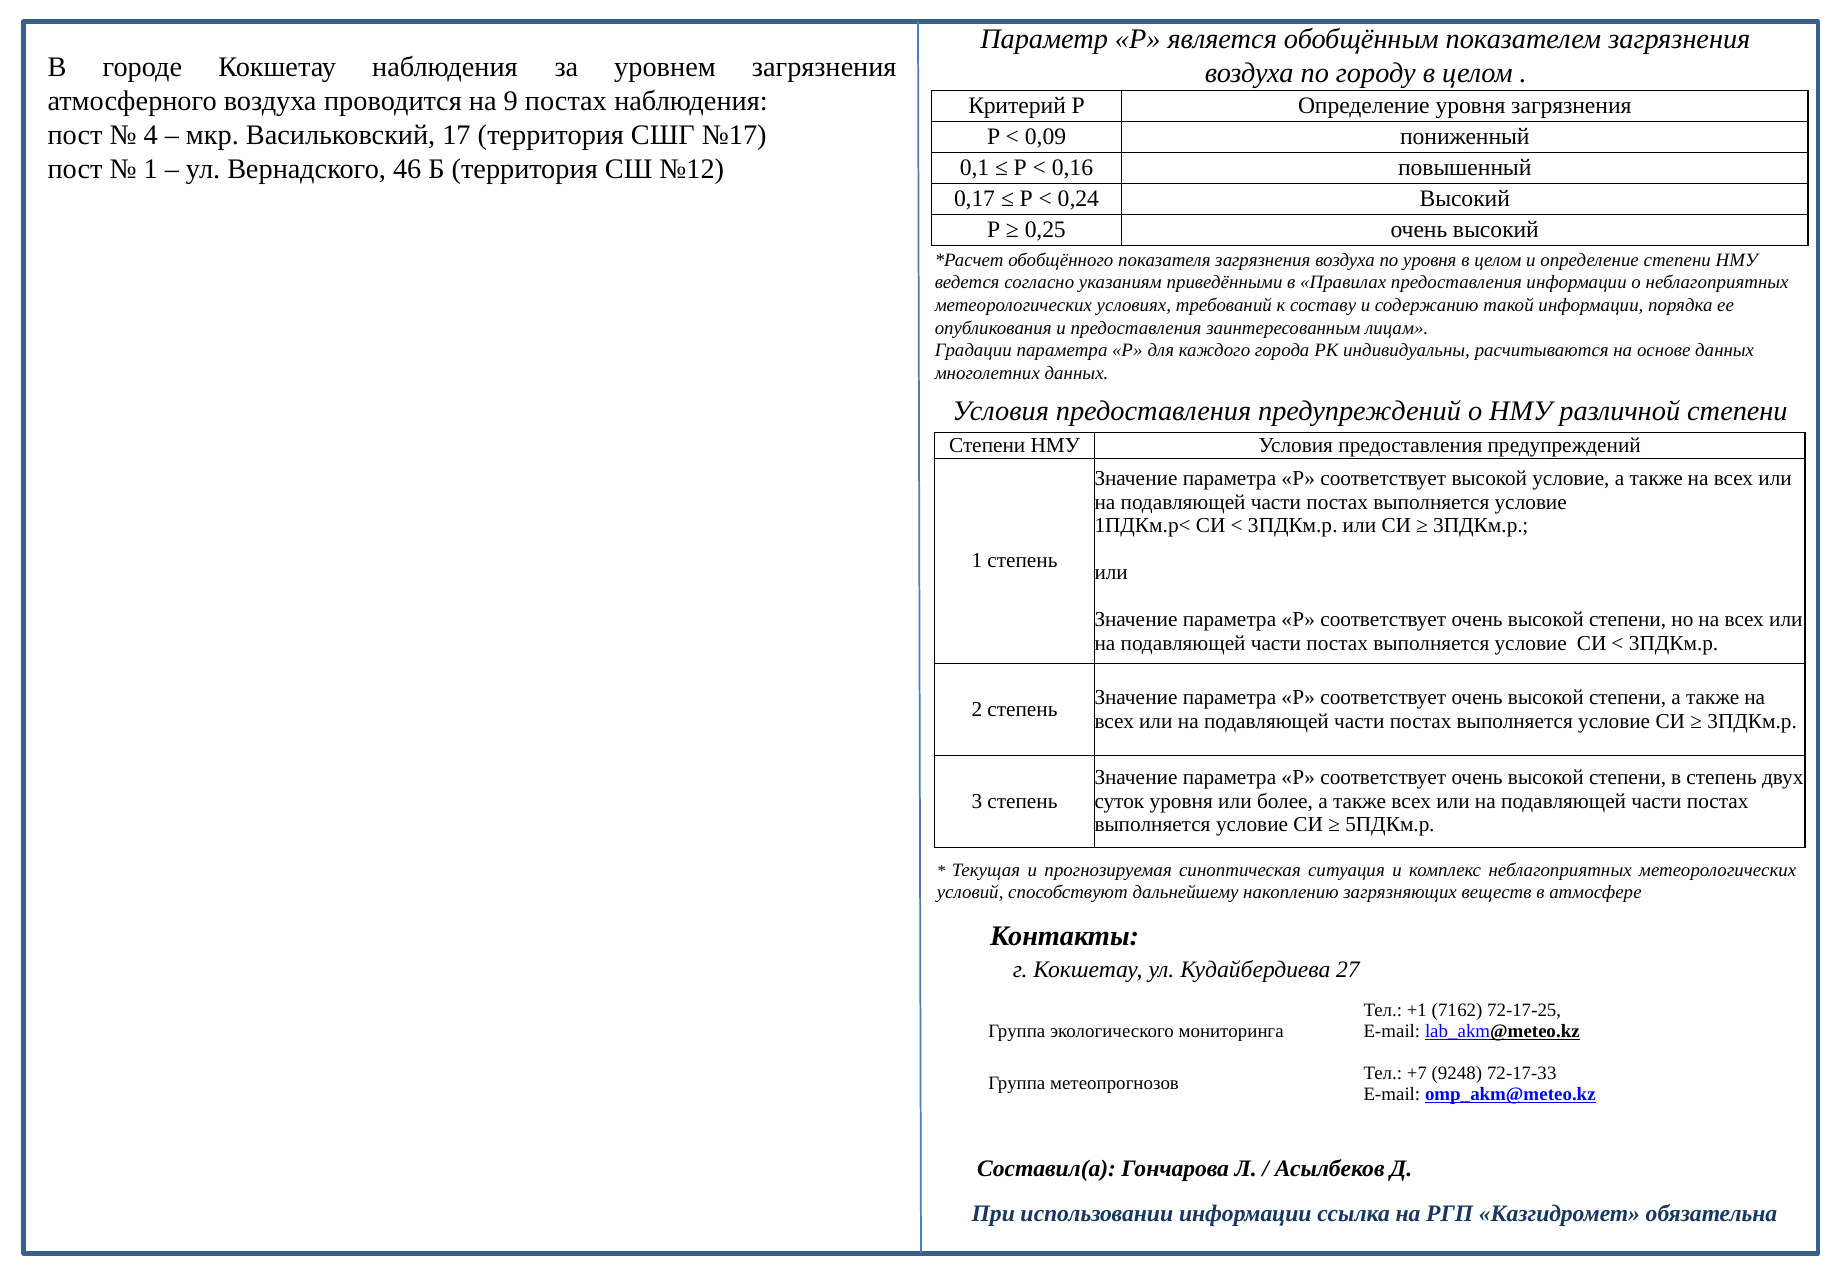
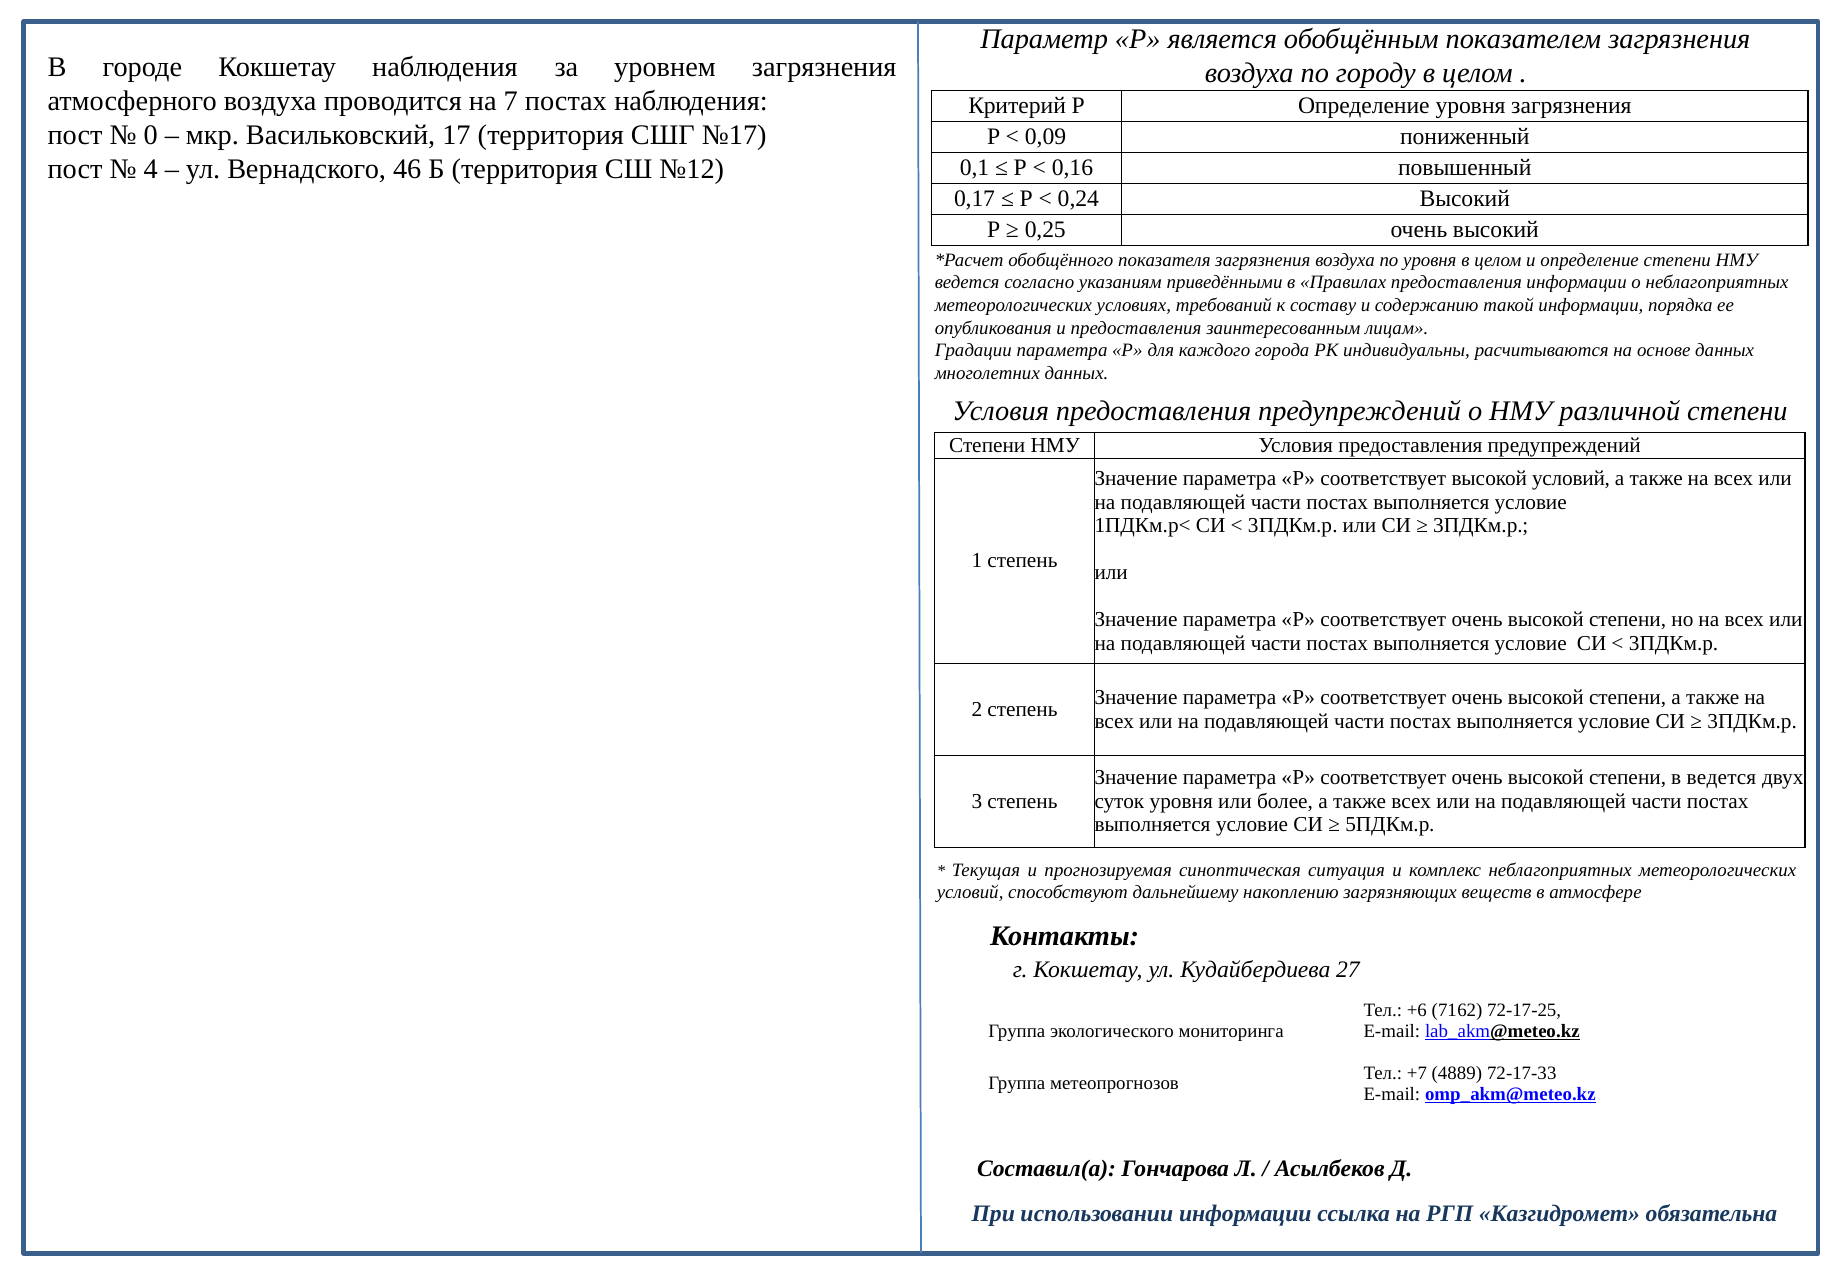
9: 9 -> 7
4: 4 -> 0
1 at (151, 169): 1 -> 4
высокой условие: условие -> условий
в степень: степень -> ведется
+1: +1 -> +6
9248: 9248 -> 4889
